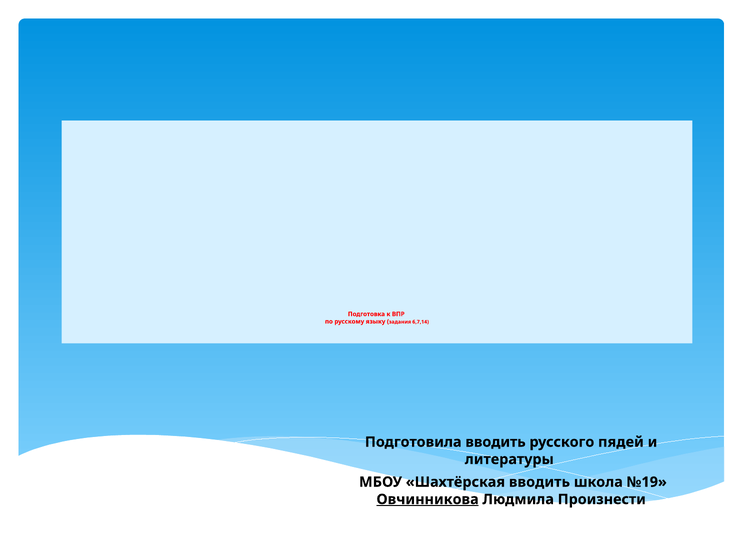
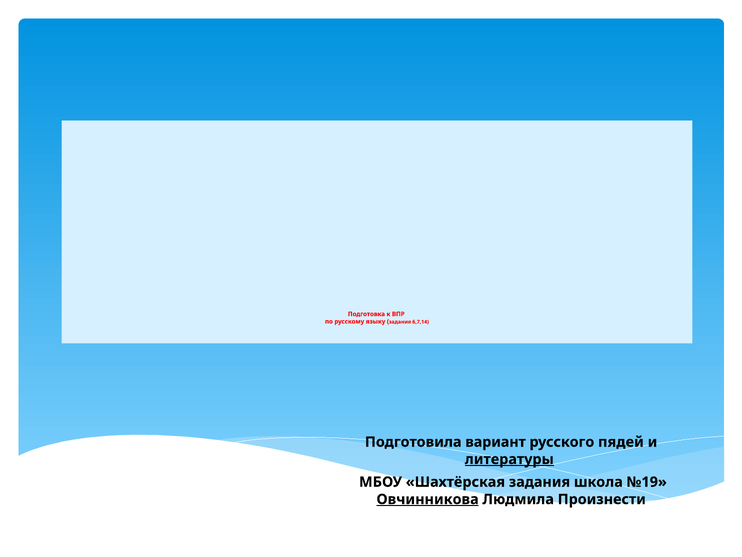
Подготовила вводить: вводить -> вариант
литературы underline: none -> present
Шахтёрская вводить: вводить -> задания
